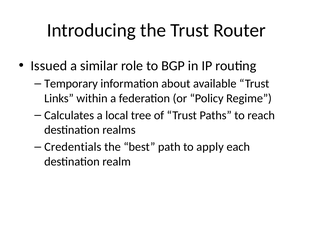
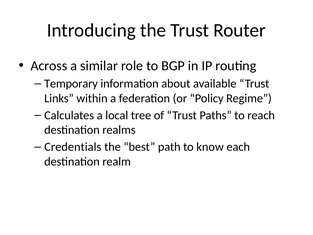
Issued: Issued -> Across
apply: apply -> know
